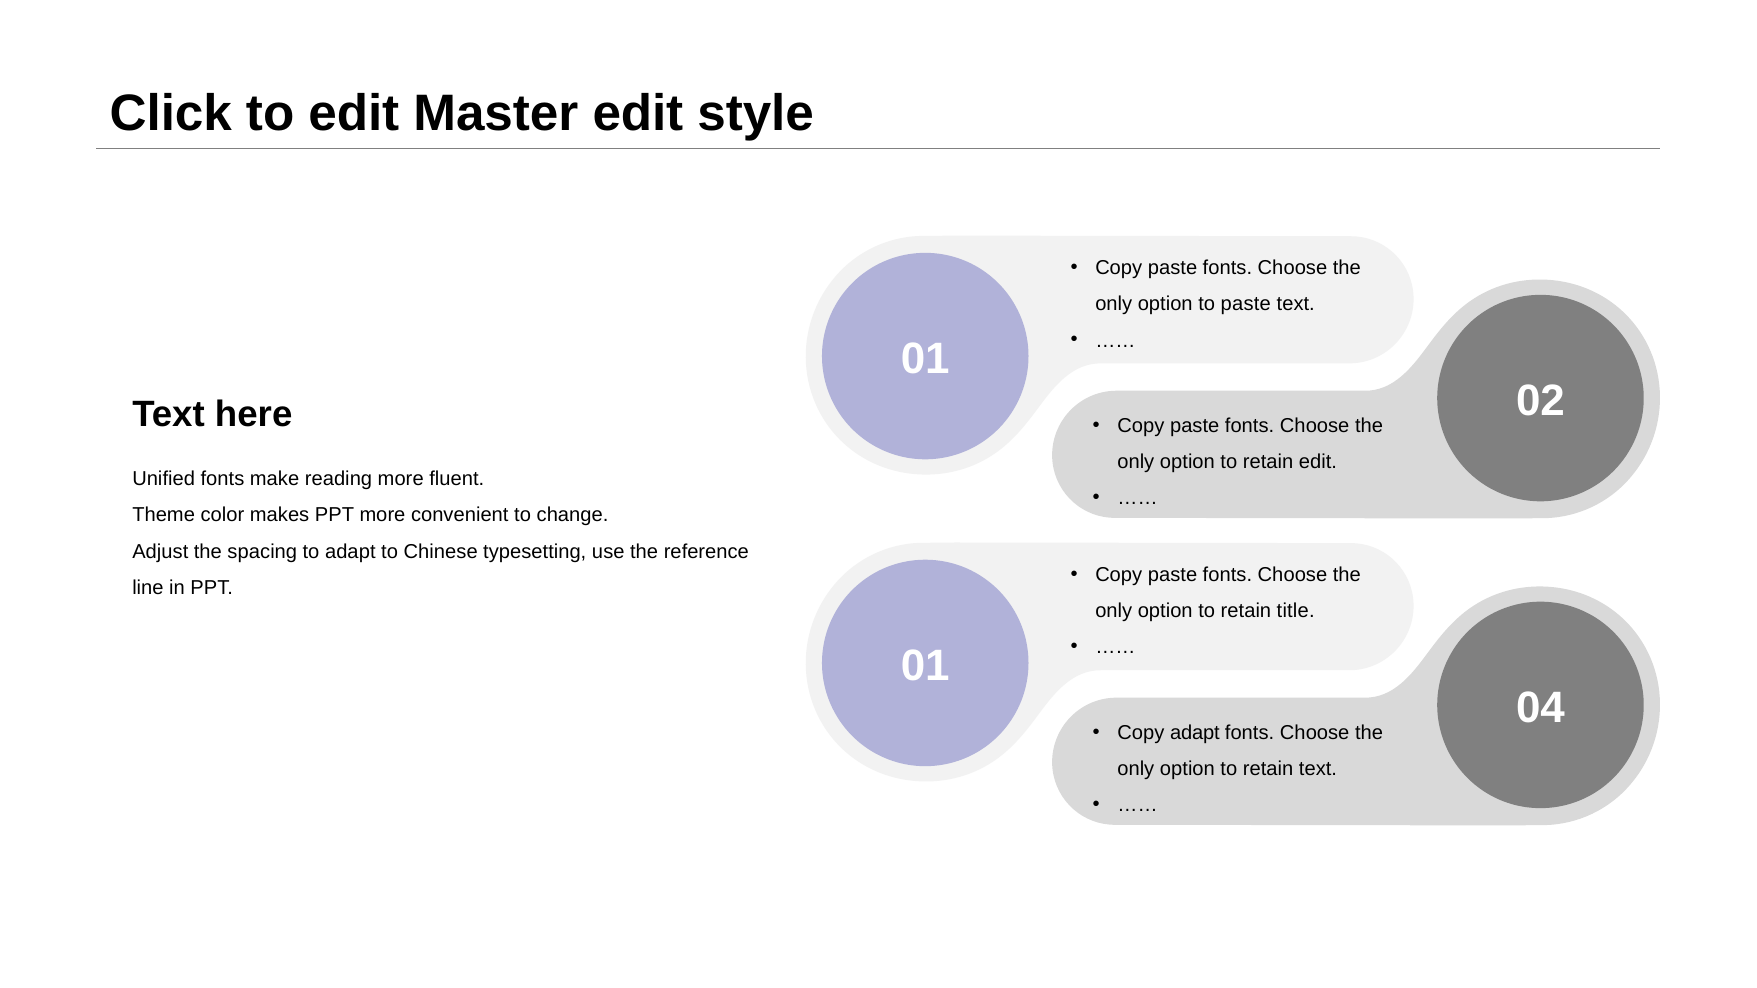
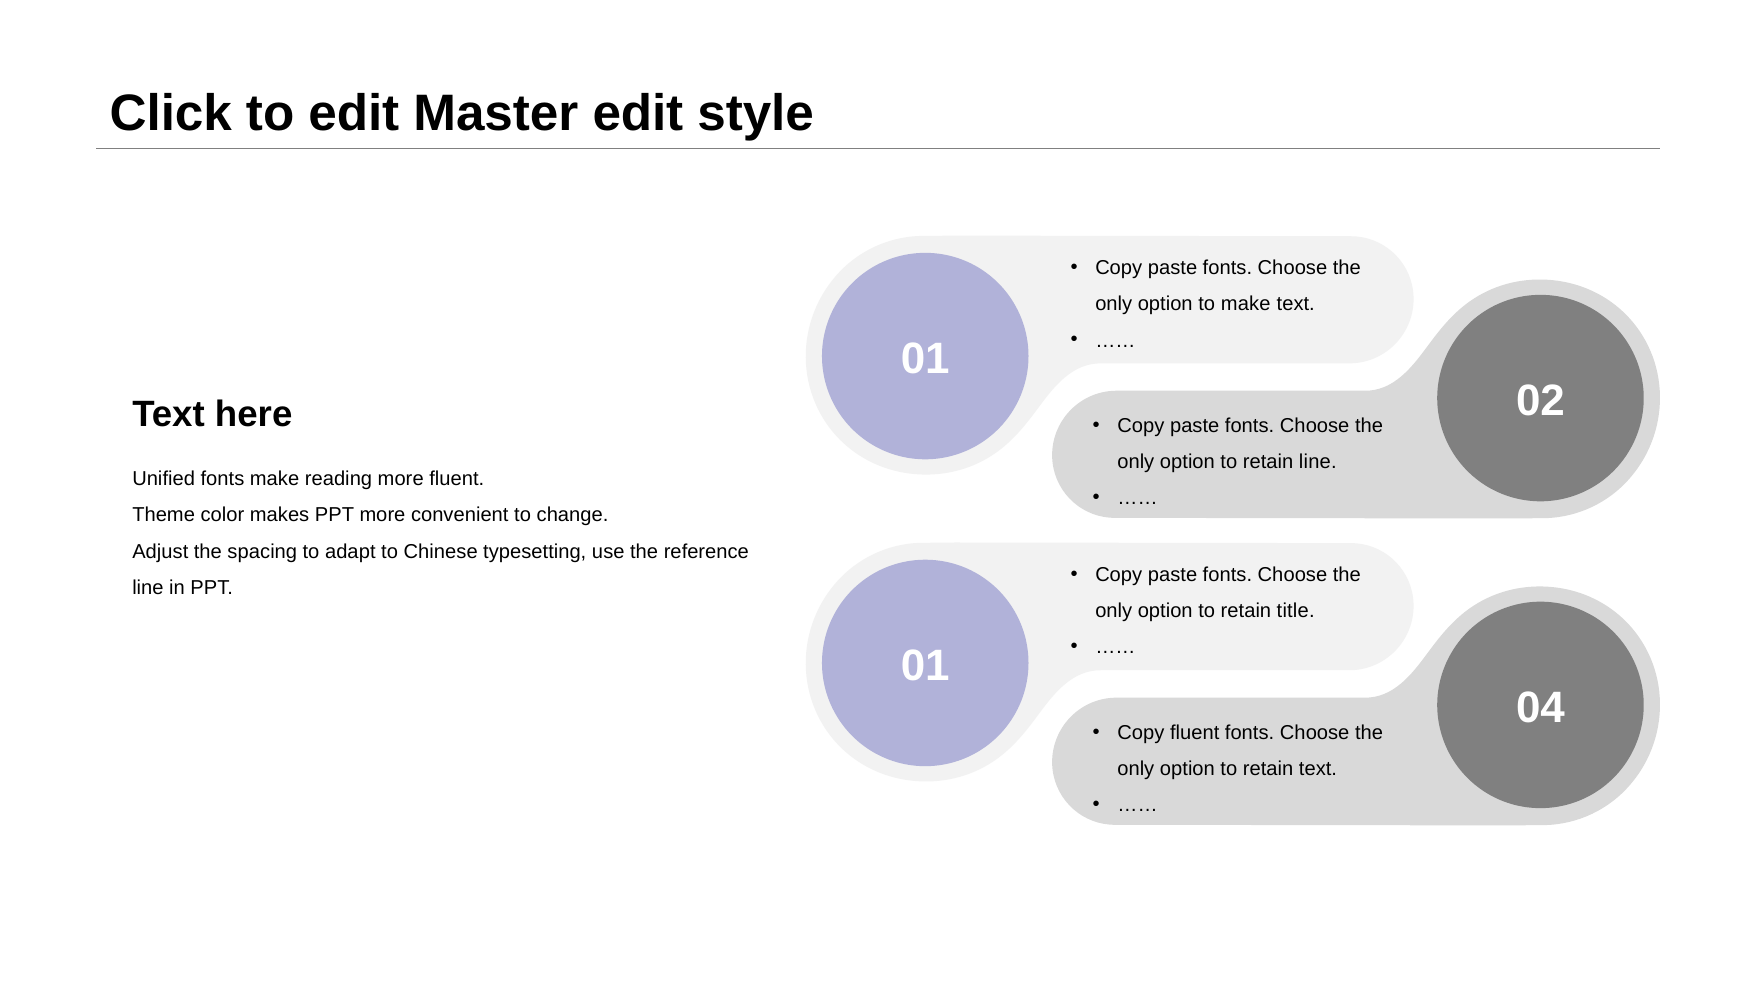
to paste: paste -> make
retain edit: edit -> line
Copy adapt: adapt -> fluent
